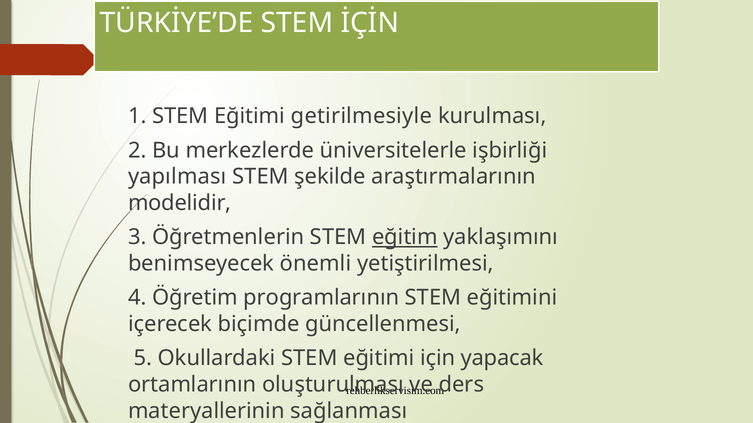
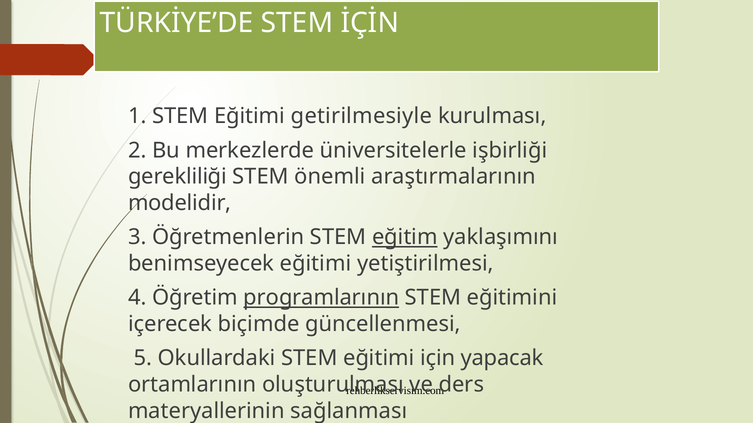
yapılması: yapılması -> gerekliliği
şekilde: şekilde -> önemli
benimseyecek önemli: önemli -> eğitimi
programlarının underline: none -> present
